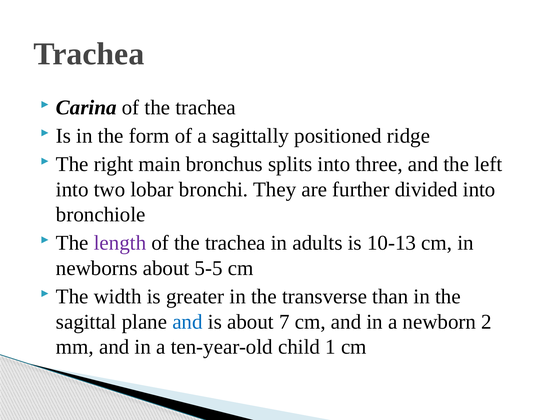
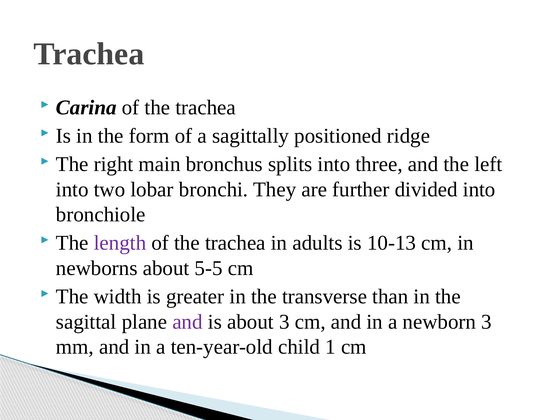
and at (188, 322) colour: blue -> purple
about 7: 7 -> 3
newborn 2: 2 -> 3
